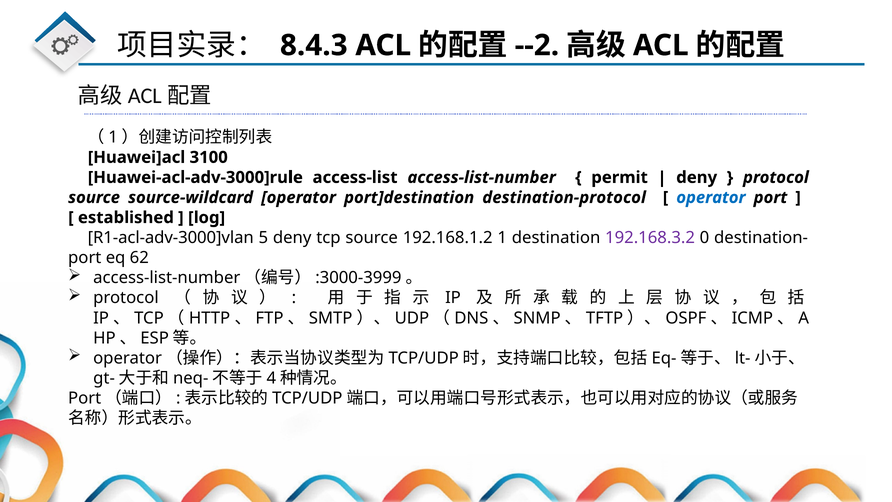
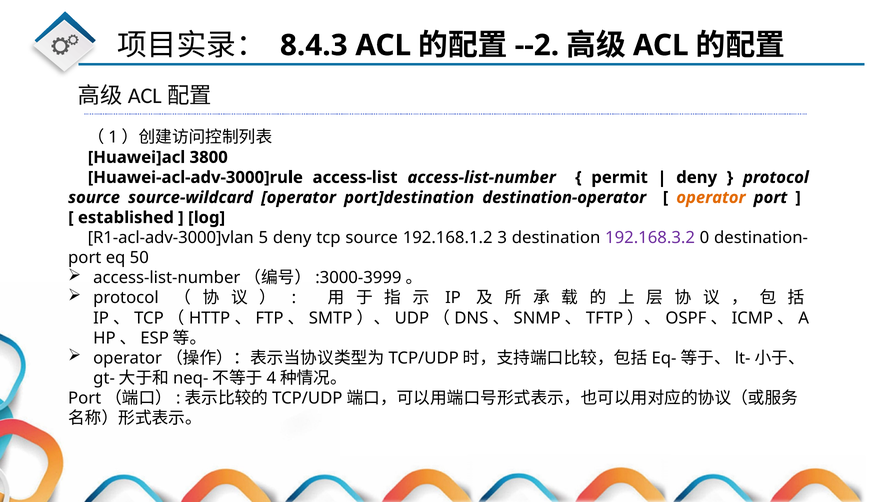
3100: 3100 -> 3800
destination-protocol: destination-protocol -> destination-operator
operator at (711, 197) colour: blue -> orange
1: 1 -> 3
62: 62 -> 50
